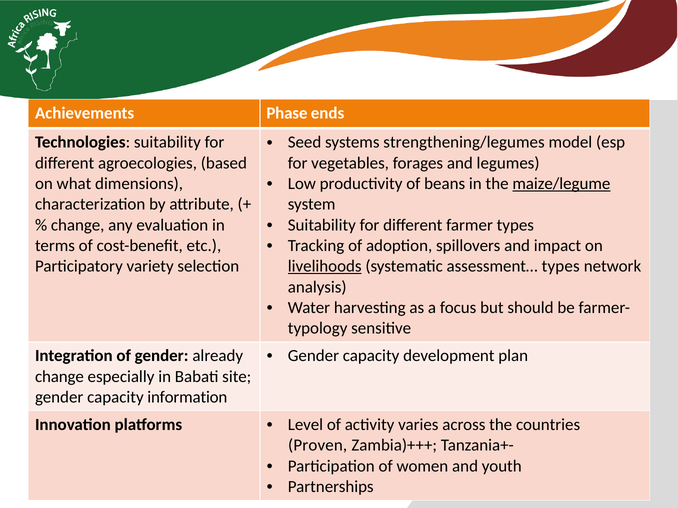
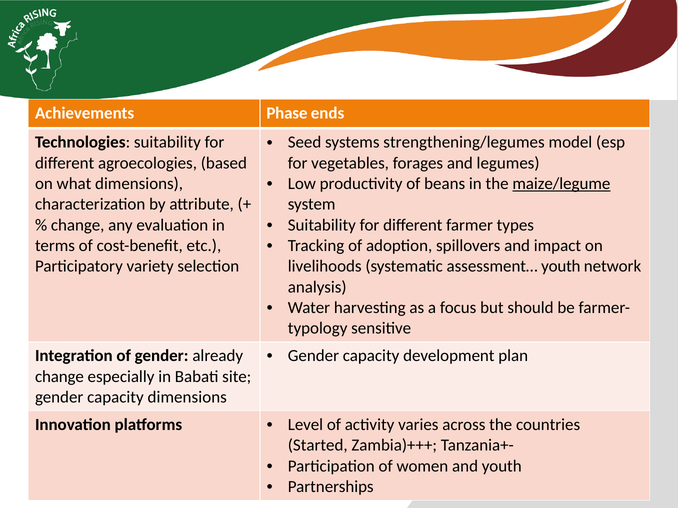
livelihoods underline: present -> none
assessment… types: types -> youth
capacity information: information -> dimensions
Proven: Proven -> Started
